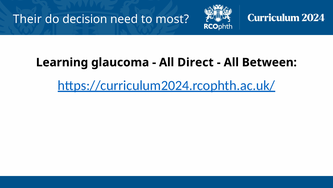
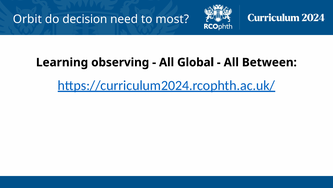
Their: Their -> Orbit
glaucoma: glaucoma -> observing
Direct: Direct -> Global
